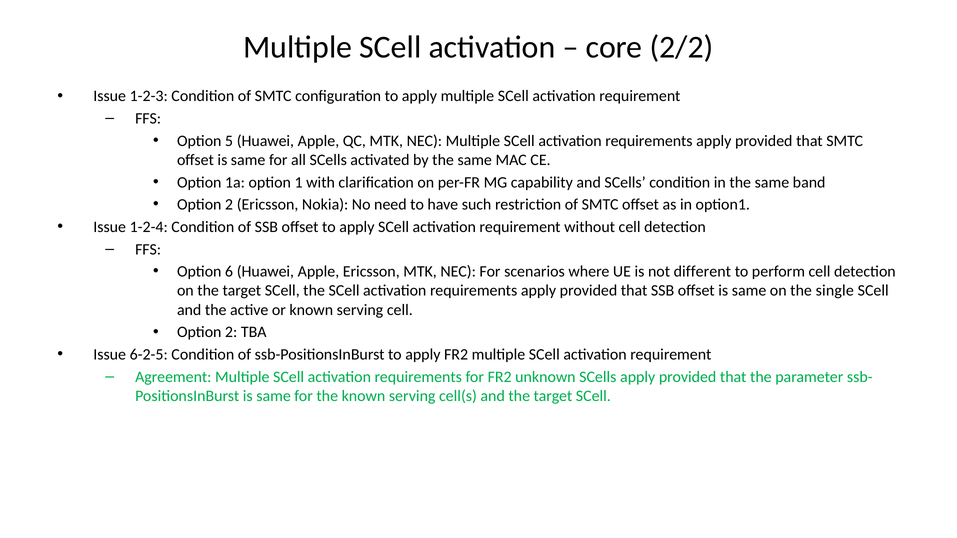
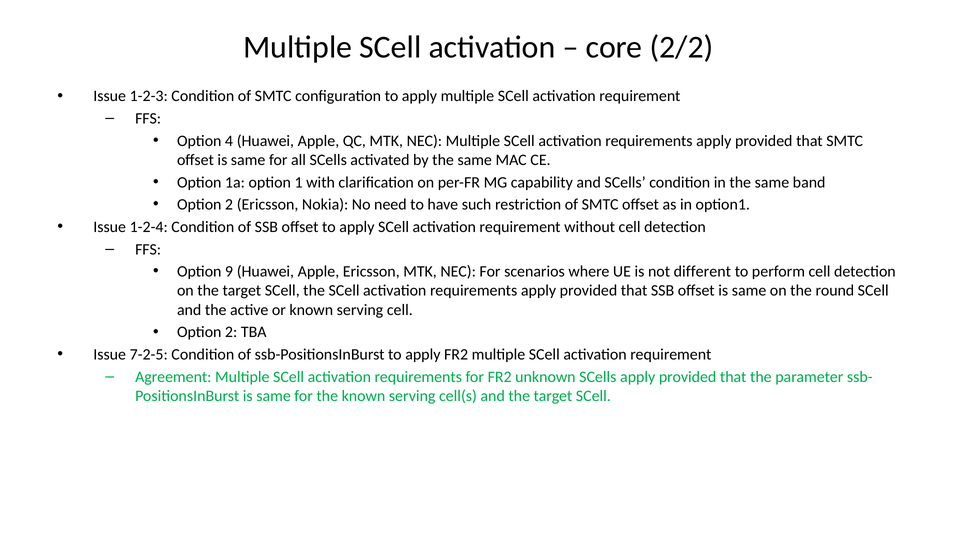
5: 5 -> 4
6: 6 -> 9
single: single -> round
6-2-5: 6-2-5 -> 7-2-5
